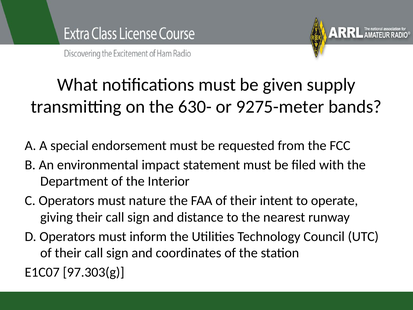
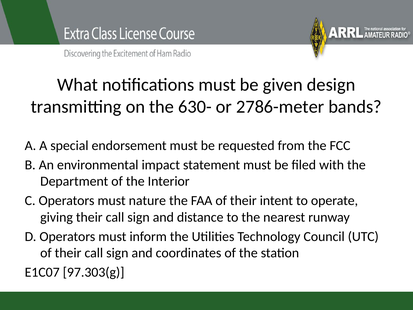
supply: supply -> design
9275-meter: 9275-meter -> 2786-meter
